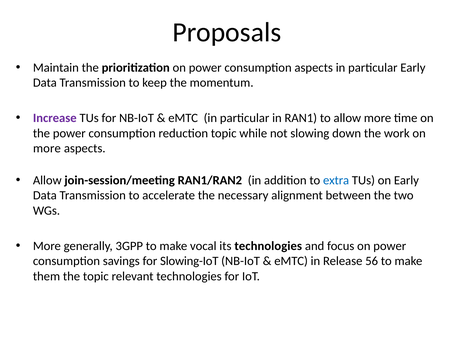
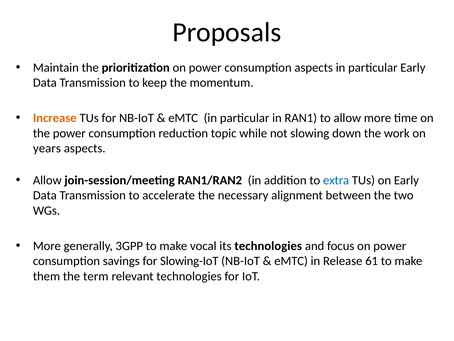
Increase colour: purple -> orange
more at (47, 148): more -> years
56: 56 -> 61
the topic: topic -> term
